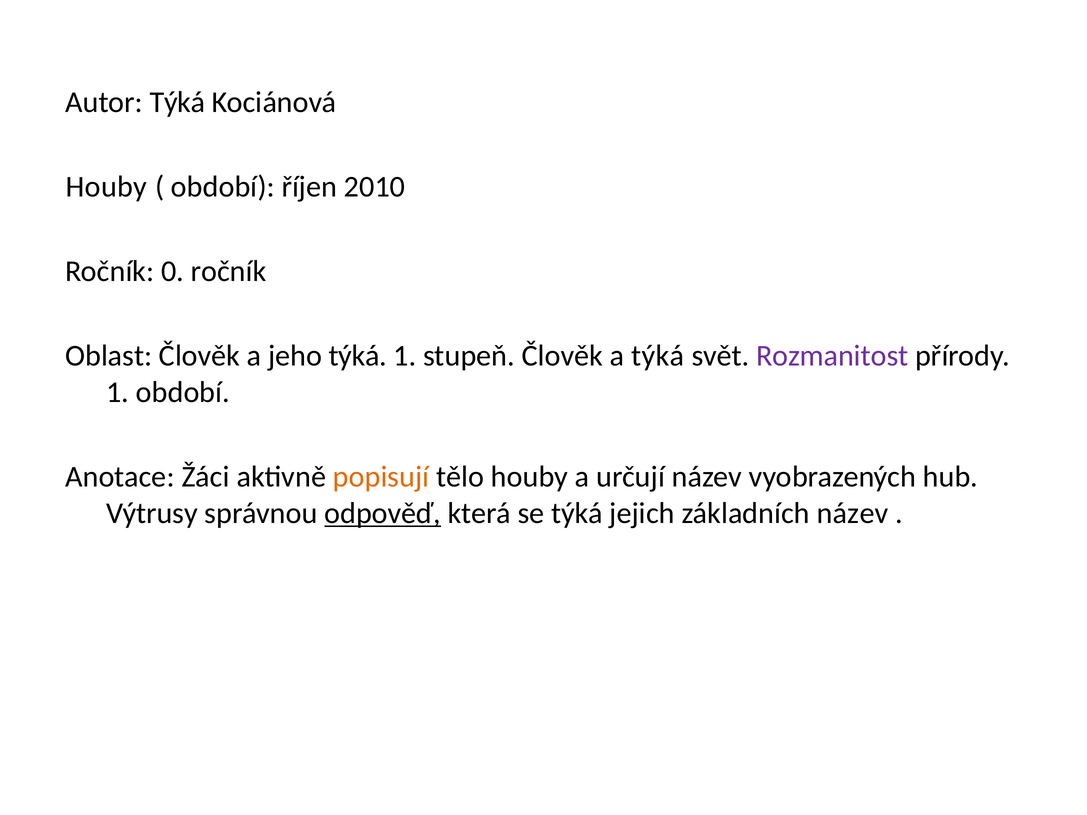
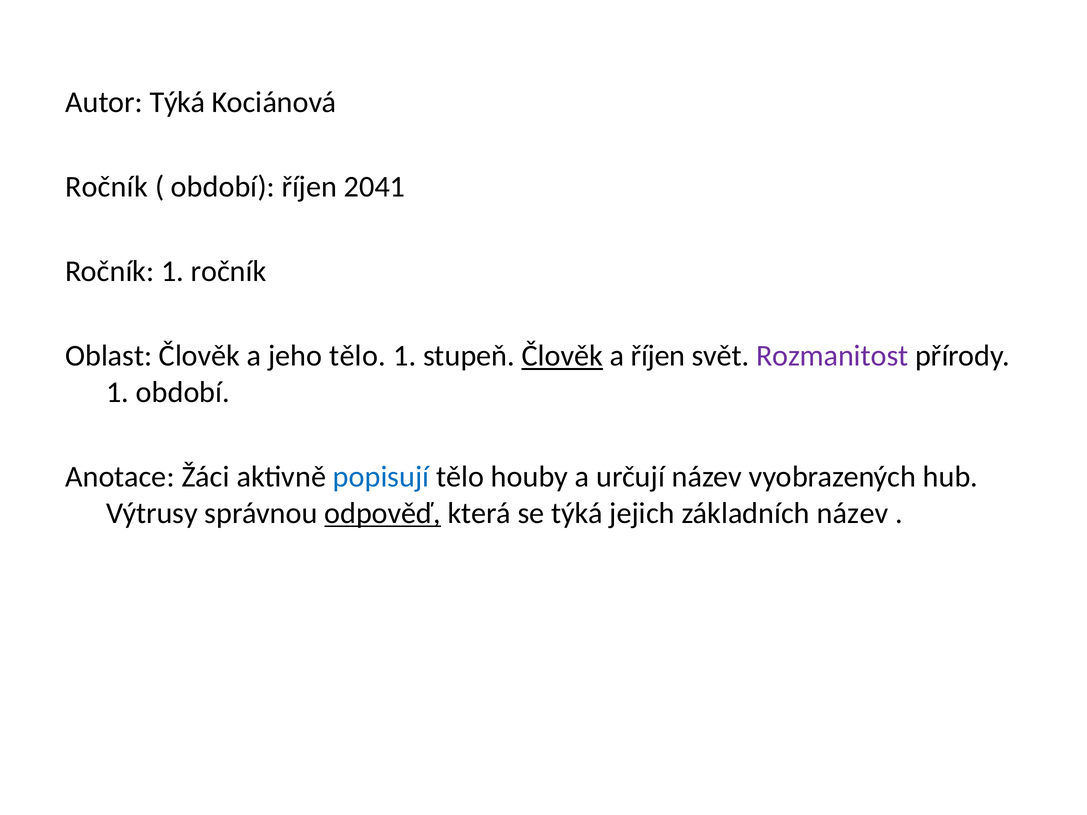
Houby at (106, 187): Houby -> Ročník
2010: 2010 -> 2041
Ročník 0: 0 -> 1
jeho týká: týká -> tělo
Člověk at (562, 356) underline: none -> present
a týká: týká -> říjen
popisují colour: orange -> blue
